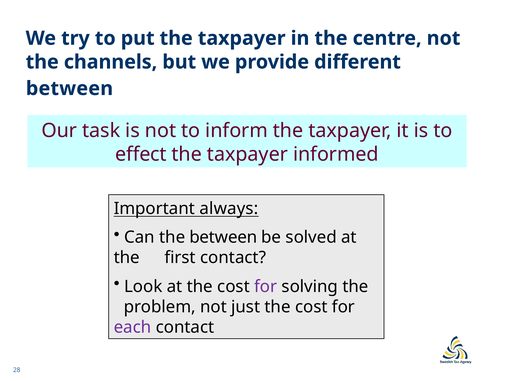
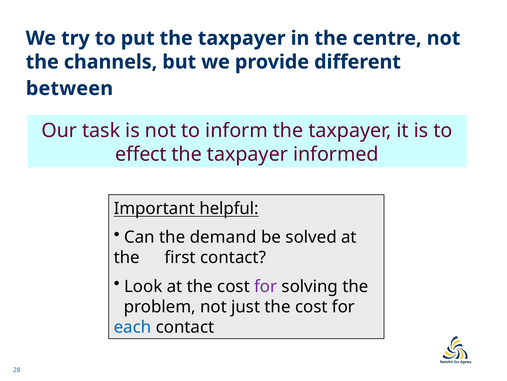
always: always -> helpful
the between: between -> demand
each colour: purple -> blue
